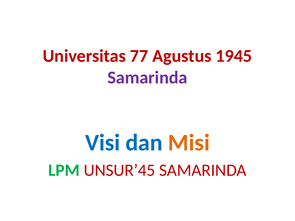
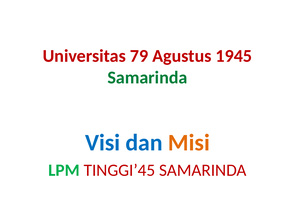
77: 77 -> 79
Samarinda at (147, 78) colour: purple -> green
UNSUR’45: UNSUR’45 -> TINGGI’45
